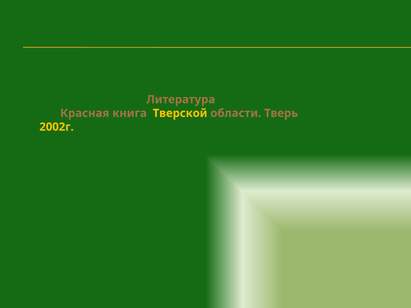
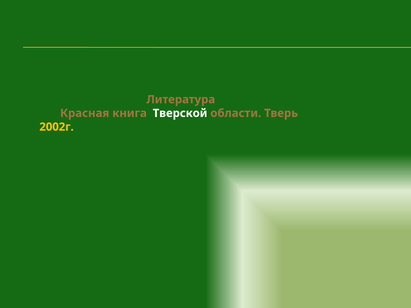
Тверской colour: yellow -> white
